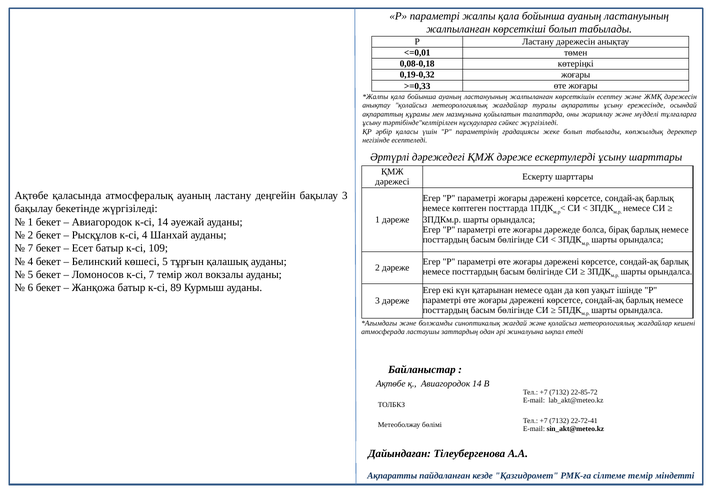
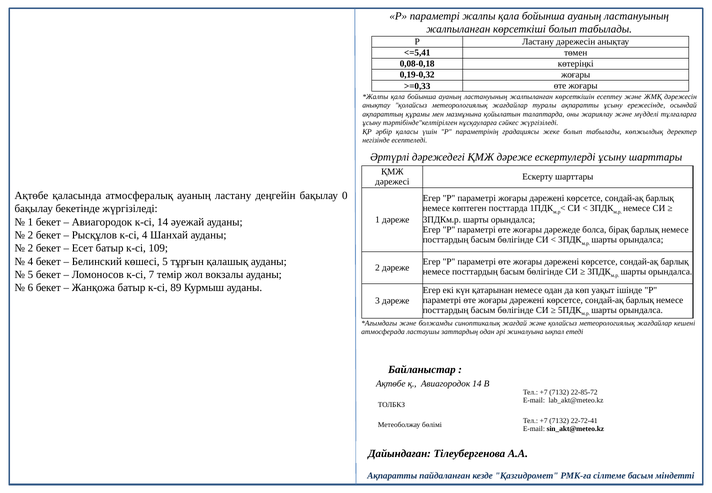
<=0,01: <=0,01 -> <=5,41
бақылау 3: 3 -> 0
7 at (30, 248): 7 -> 2
сілтеме темір: темір -> басым
